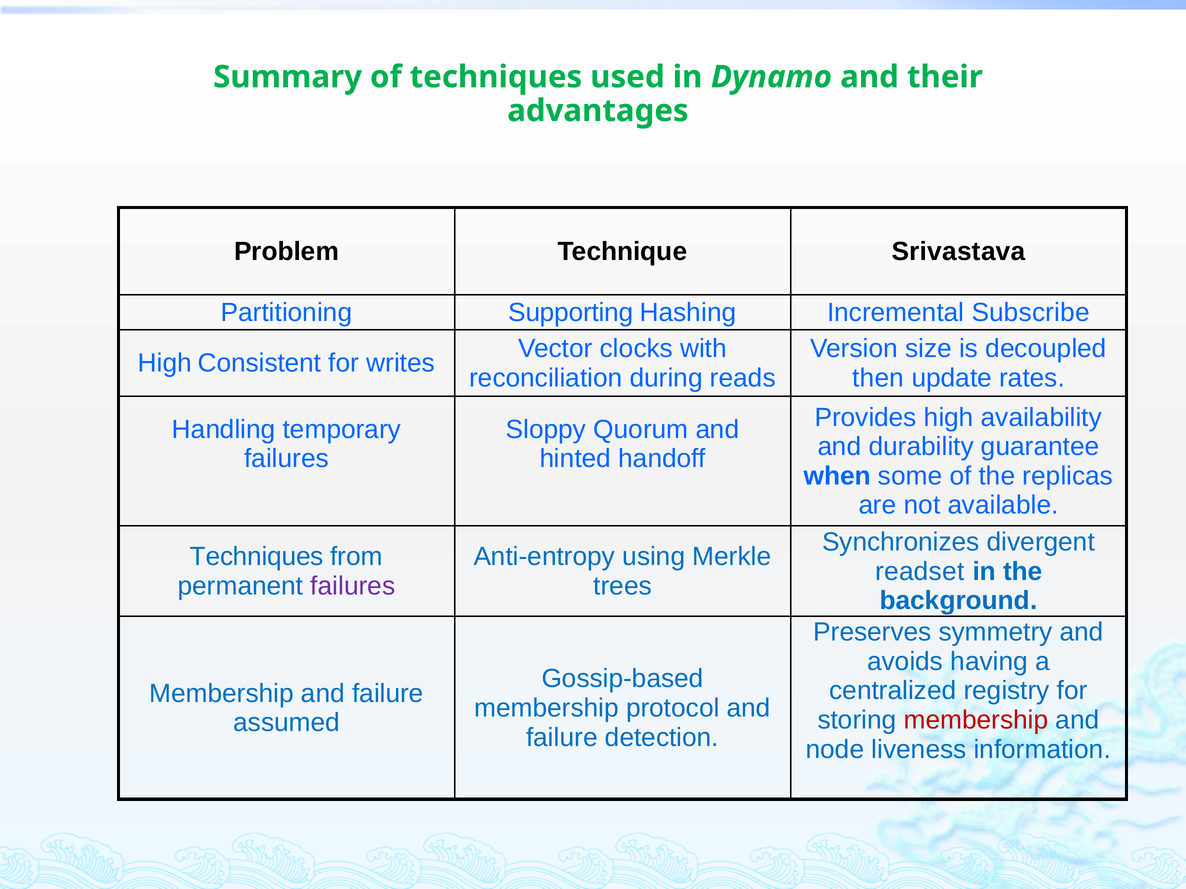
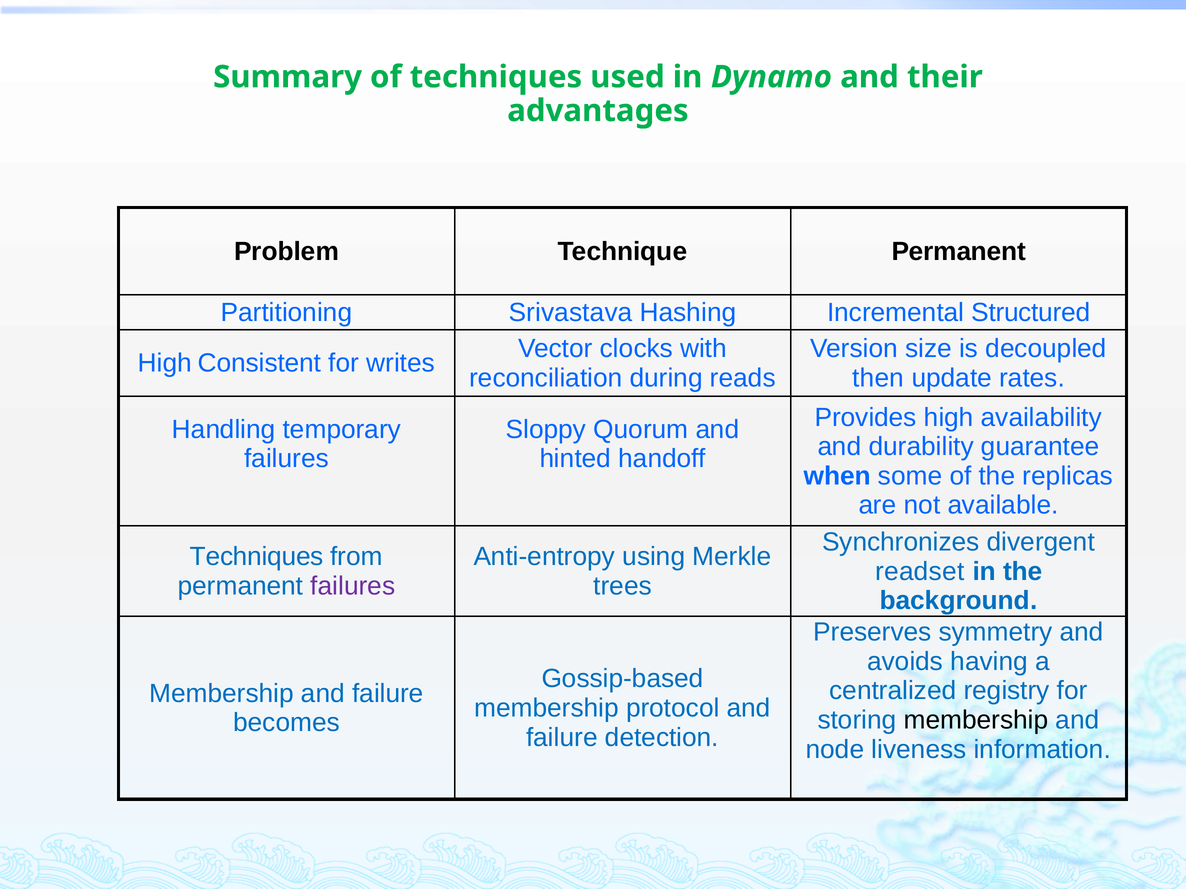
Technique Srivastava: Srivastava -> Permanent
Supporting: Supporting -> Srivastava
Subscribe: Subscribe -> Structured
membership at (976, 720) colour: red -> black
assumed: assumed -> becomes
